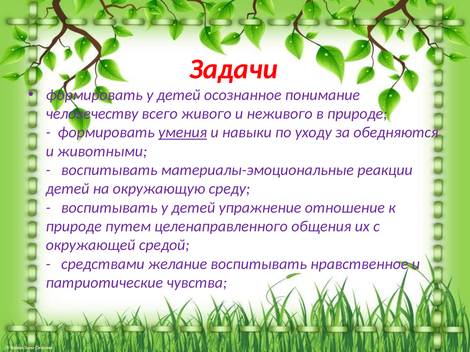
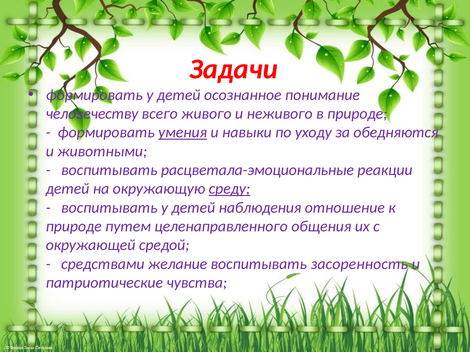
материалы-эмоциональные: материалы-эмоциональные -> расцветала-эмоциональные
среду underline: none -> present
упражнение: упражнение -> наблюдения
нравственное: нравственное -> засоренность
